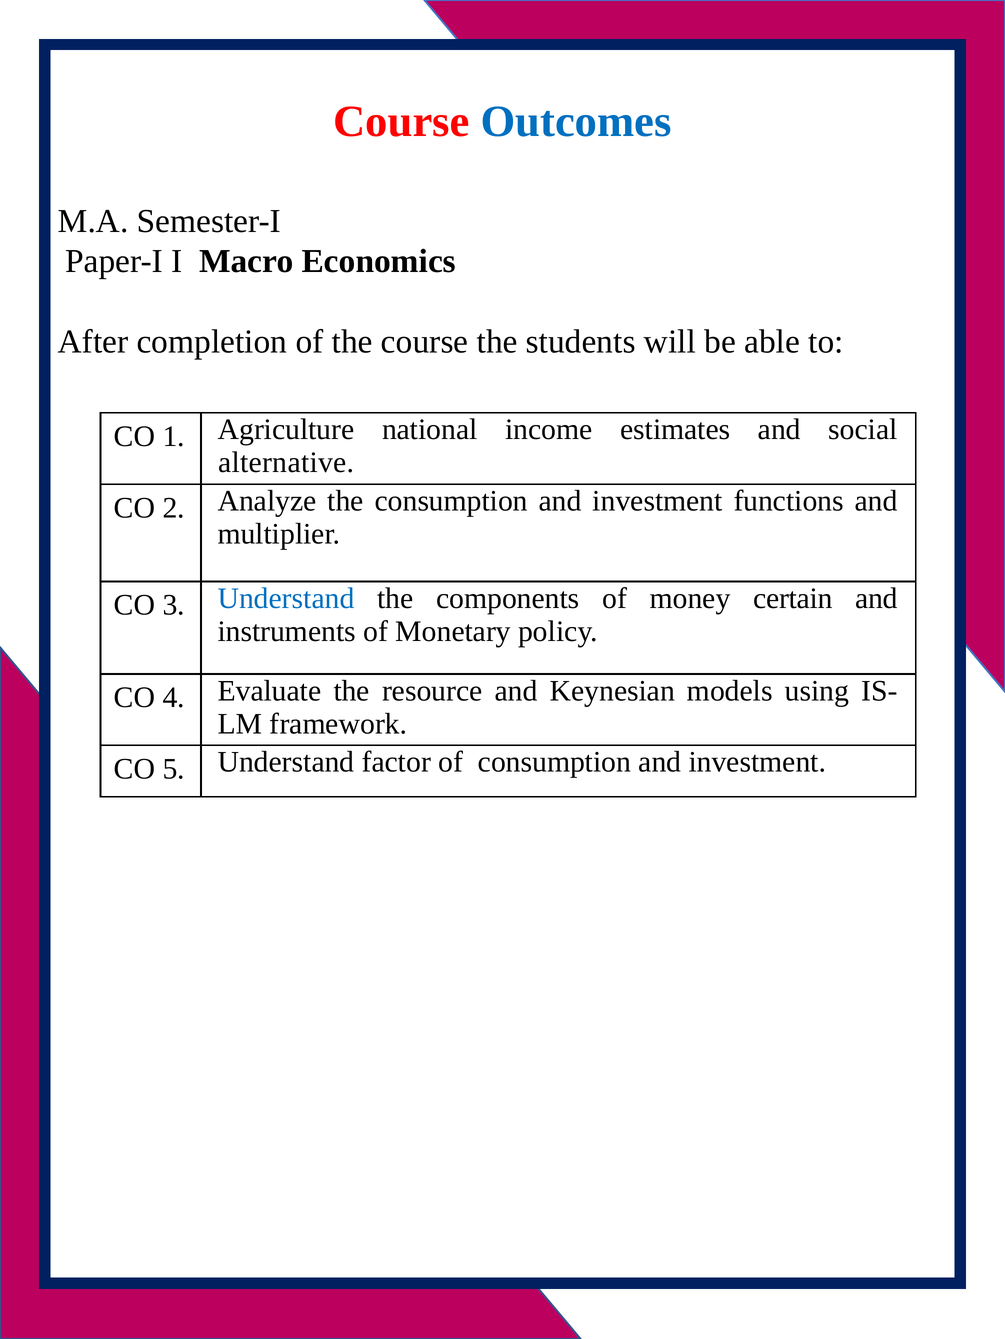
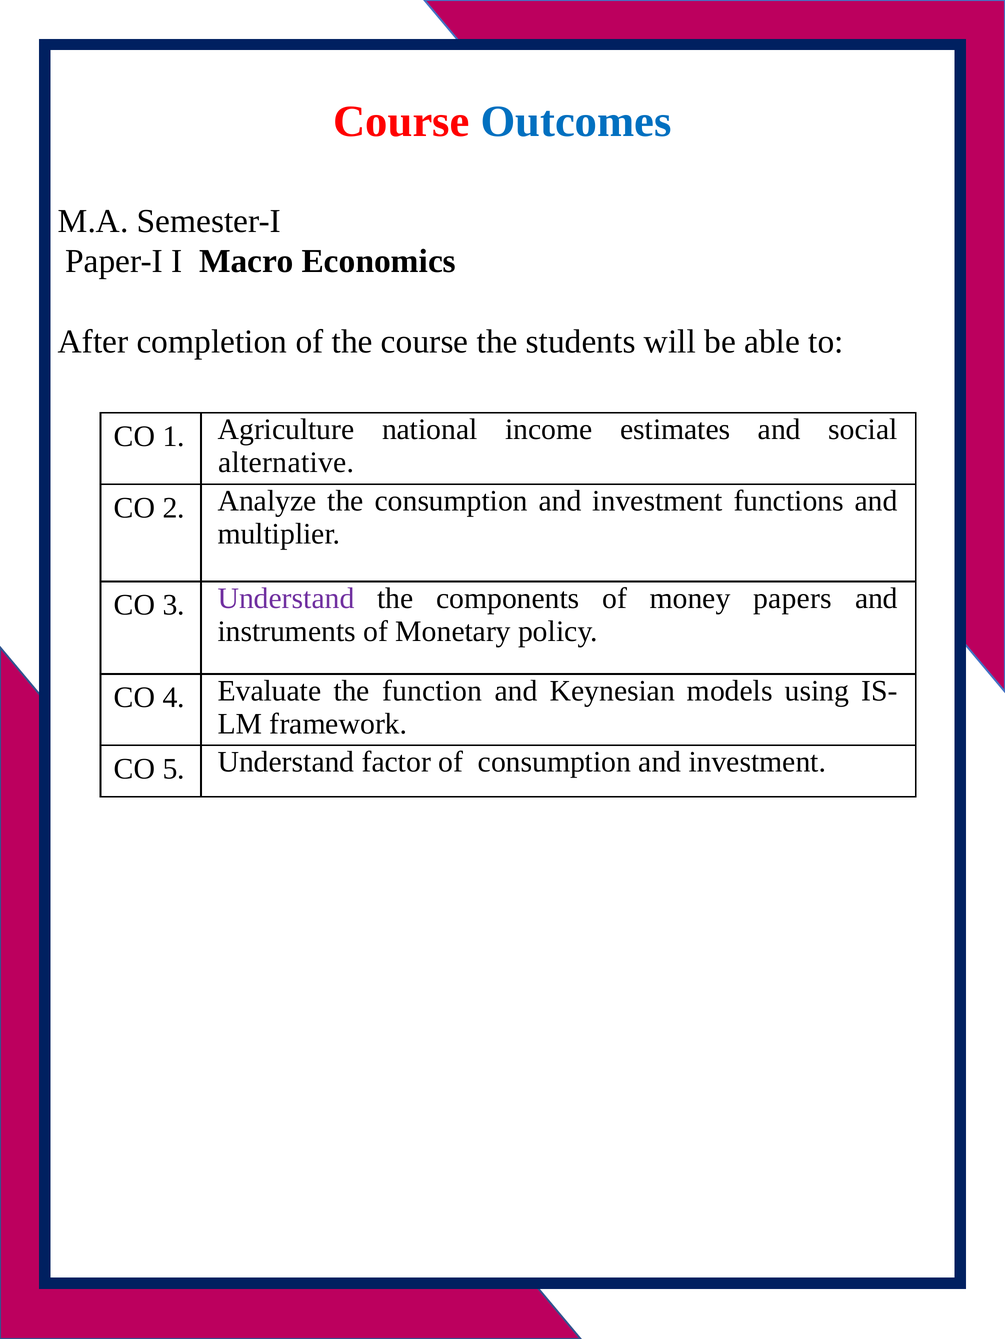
Understand at (286, 599) colour: blue -> purple
certain: certain -> papers
resource: resource -> function
